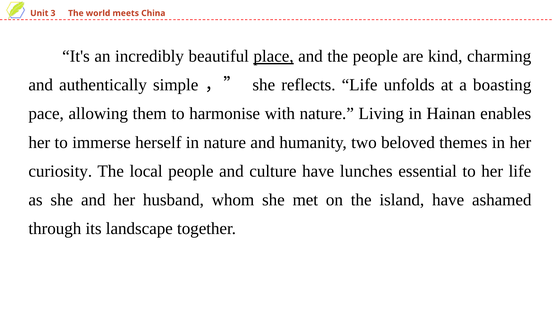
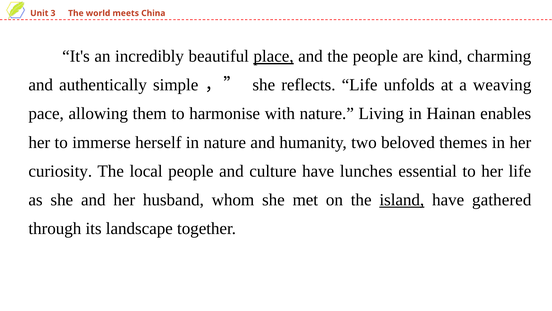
boasting: boasting -> weaving
island underline: none -> present
ashamed: ashamed -> gathered
